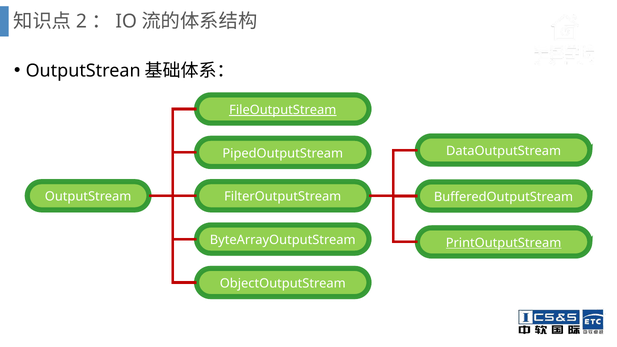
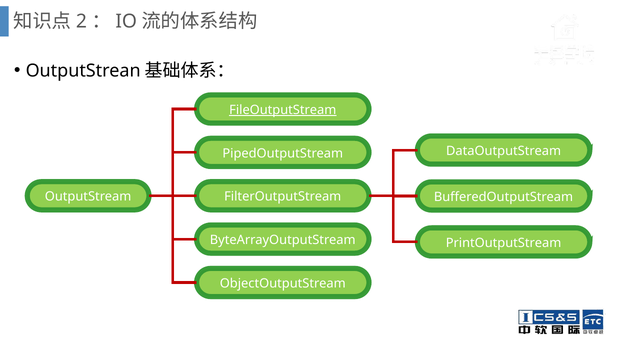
PrintOutputStream underline: present -> none
